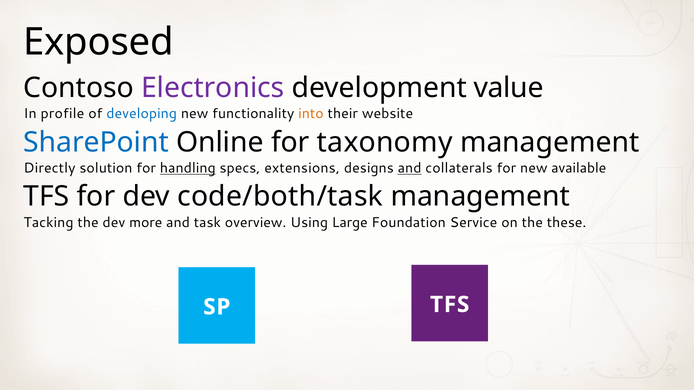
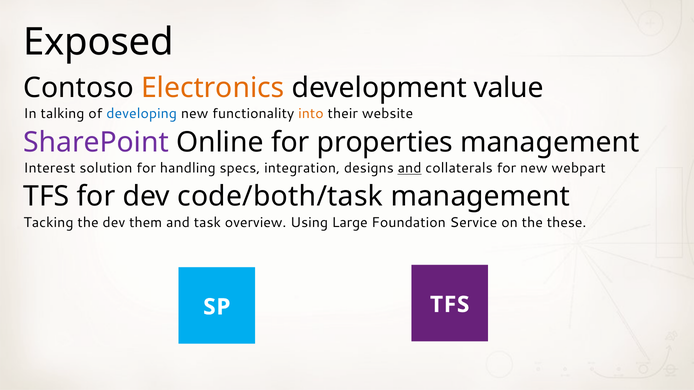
Electronics colour: purple -> orange
profile: profile -> talking
SharePoint colour: blue -> purple
taxonomy: taxonomy -> properties
Directly: Directly -> Interest
handling underline: present -> none
extensions: extensions -> integration
available: available -> webpart
more: more -> them
